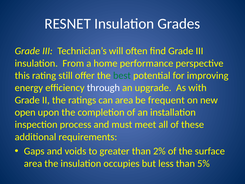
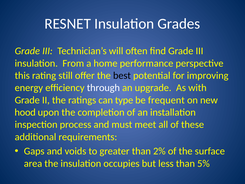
best colour: green -> black
can area: area -> type
open: open -> hood
